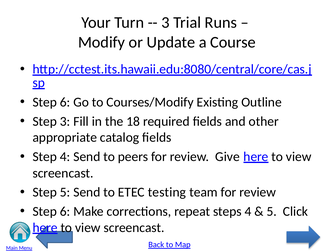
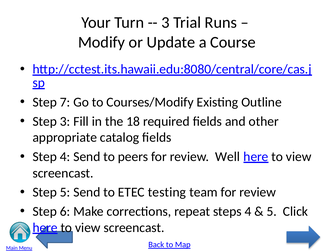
6 at (65, 102): 6 -> 7
Give: Give -> Well
